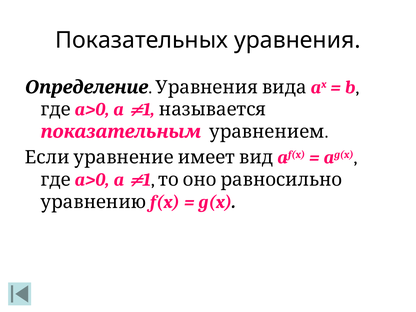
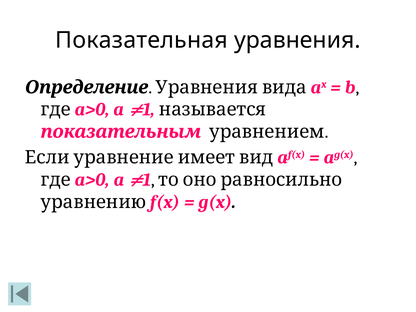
Показательных: Показательных -> Показательная
